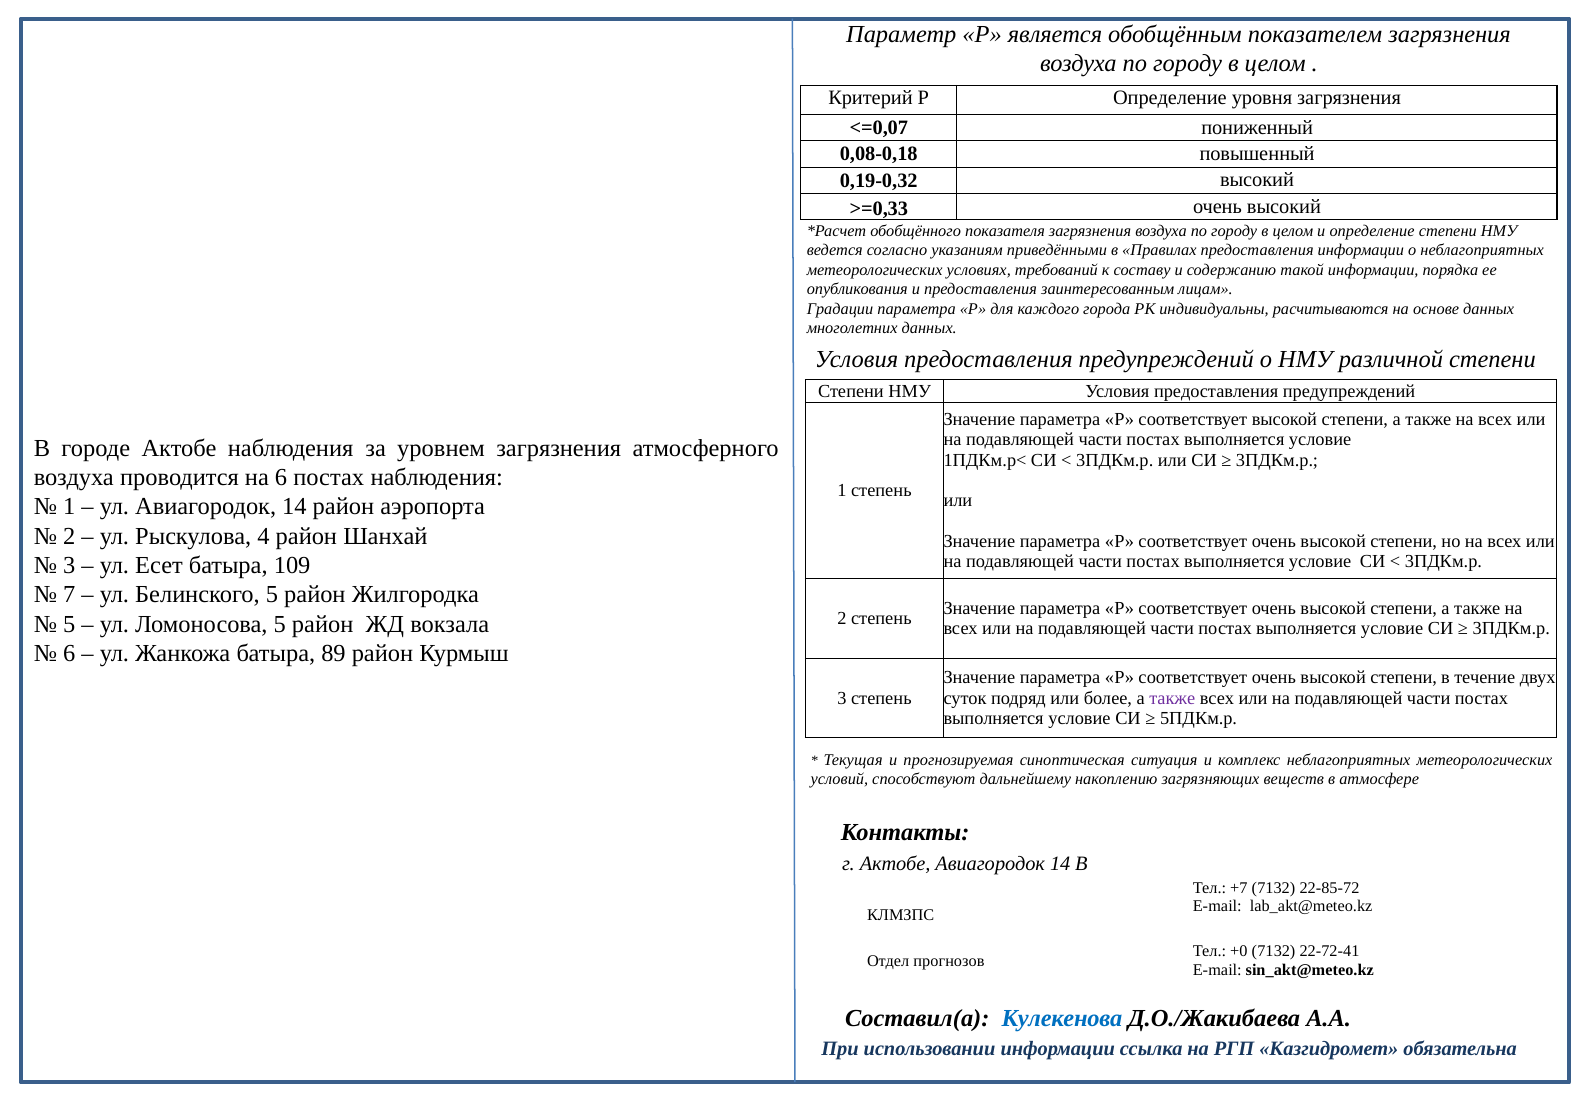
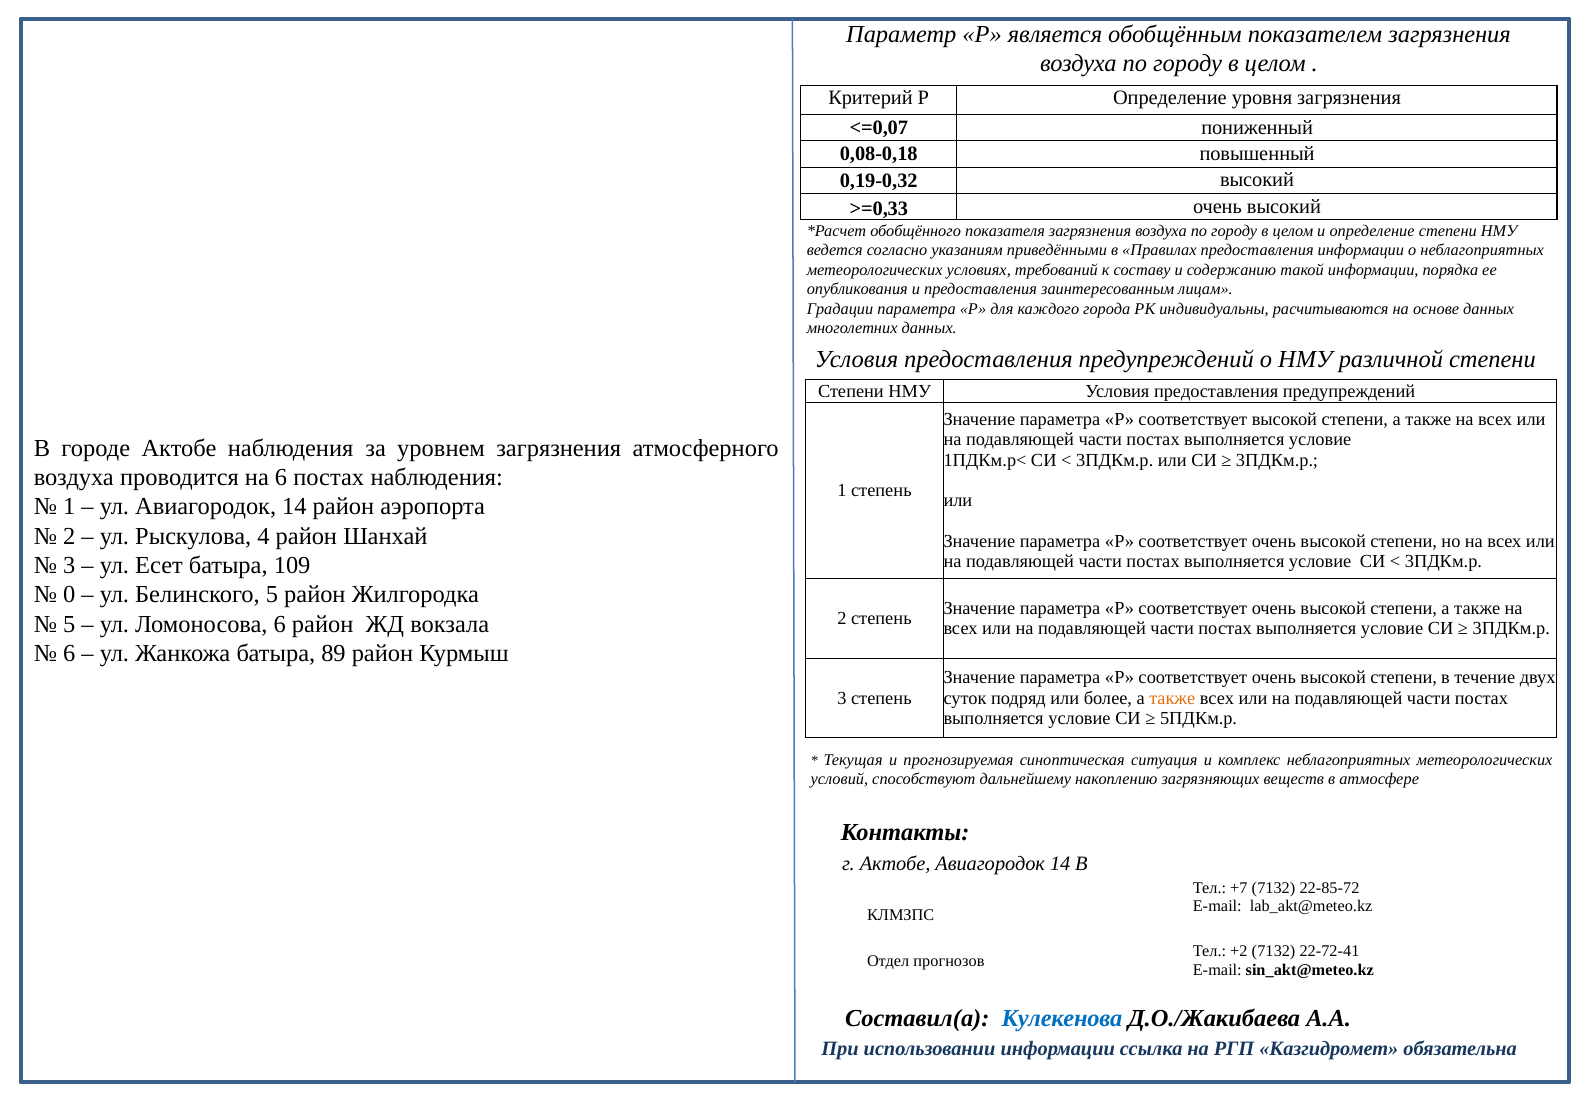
7: 7 -> 0
Ломоносова 5: 5 -> 6
также at (1172, 698) colour: purple -> orange
+0: +0 -> +2
